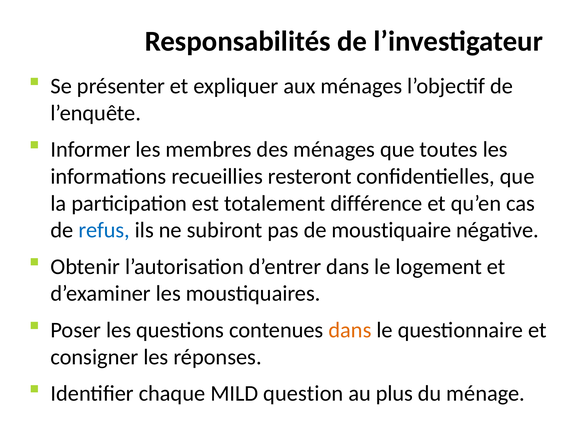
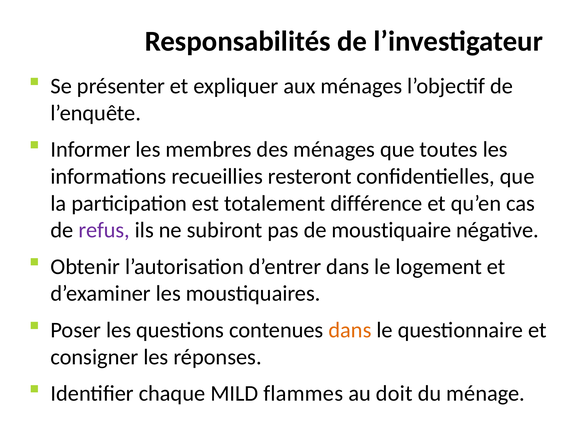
refus colour: blue -> purple
question: question -> flammes
plus: plus -> doit
